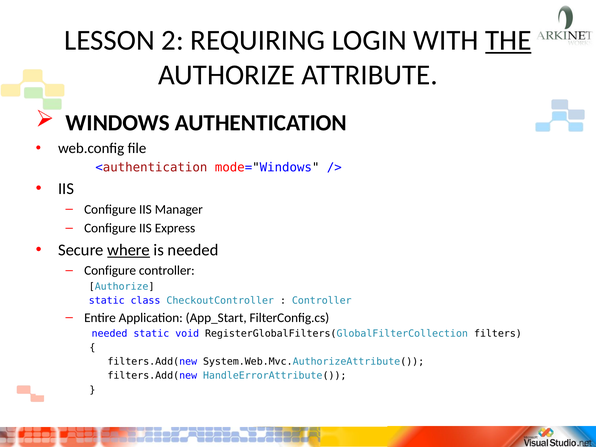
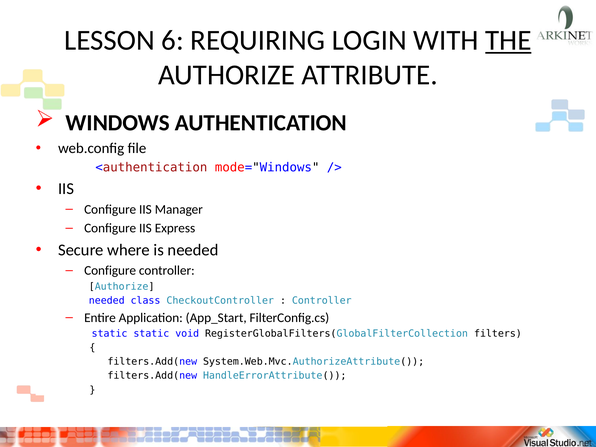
2: 2 -> 6
where underline: present -> none
static at (107, 301): static -> needed
needed at (110, 333): needed -> static
